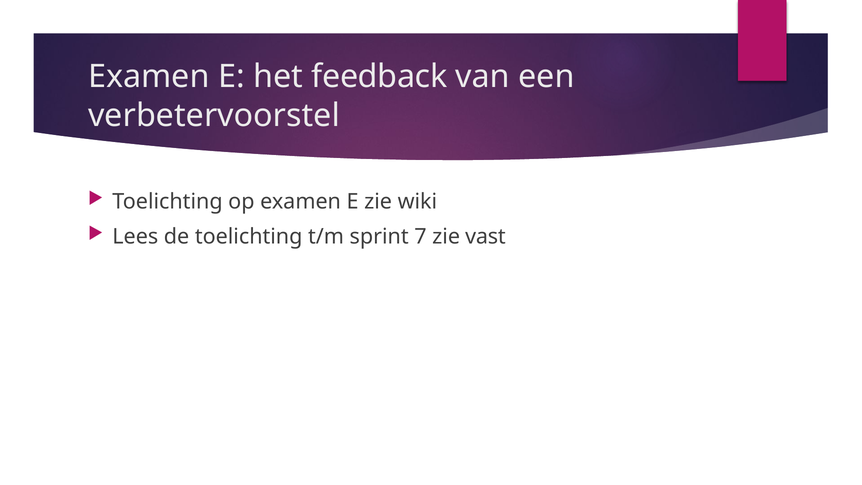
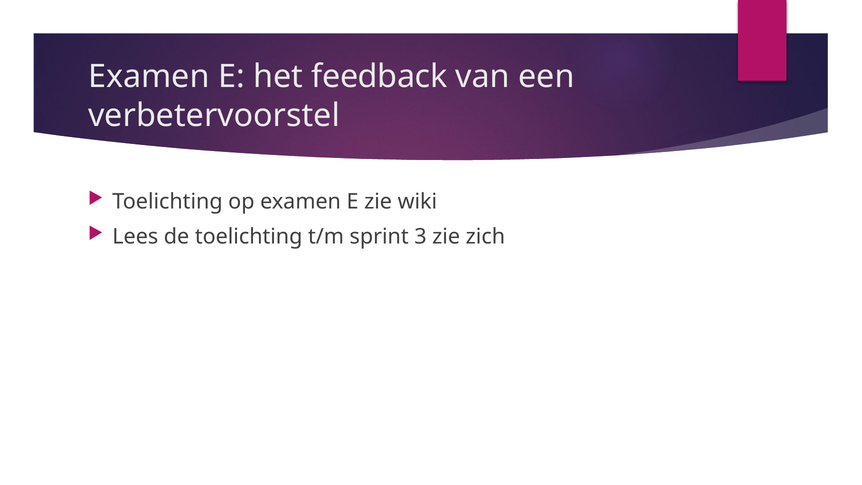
7: 7 -> 3
vast: vast -> zich
